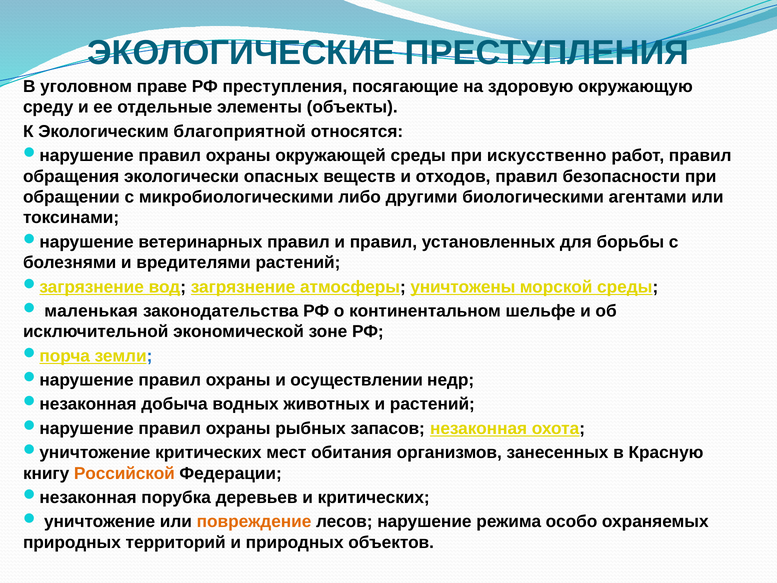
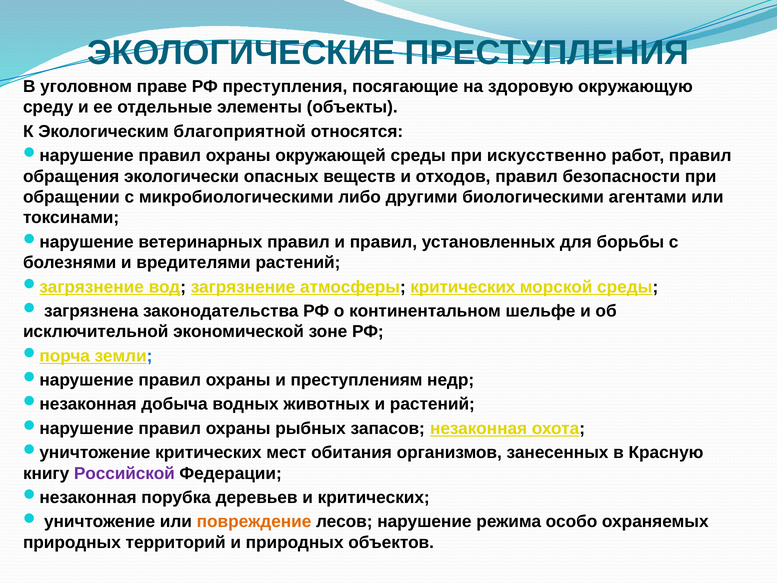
атмосферы уничтожены: уничтожены -> критических
маленькая: маленькая -> загрязнена
осуществлении: осуществлении -> преступлениям
Российской colour: orange -> purple
